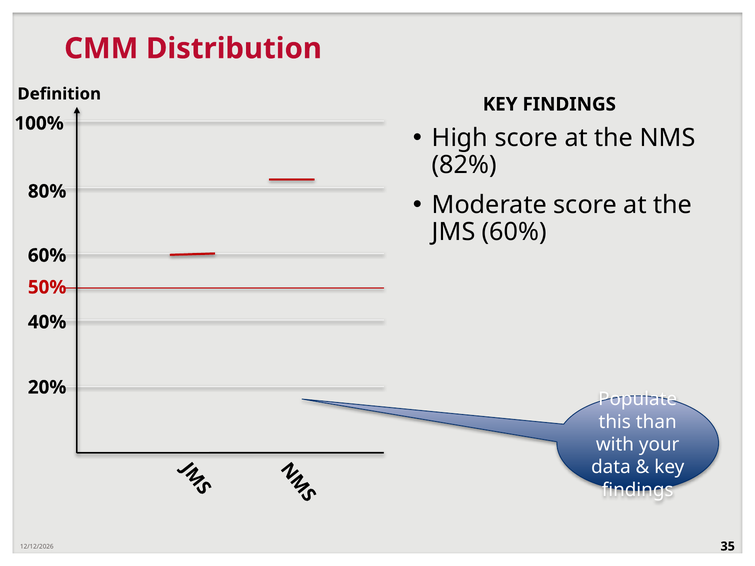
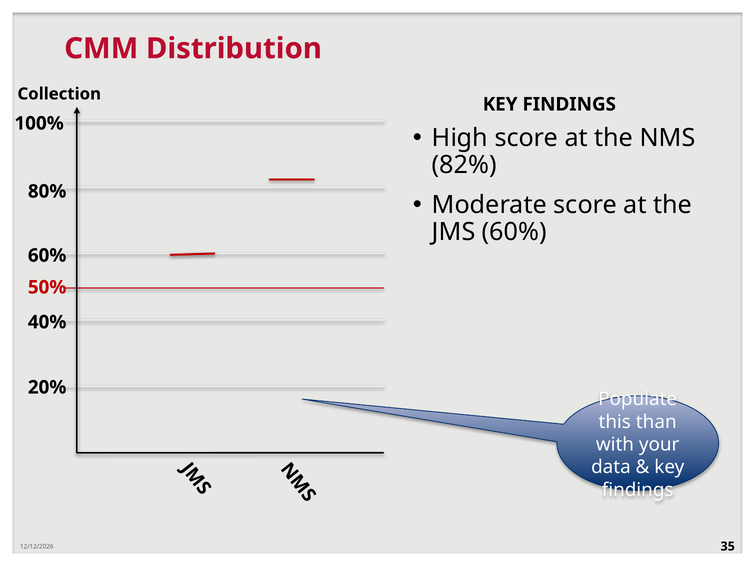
Definition: Definition -> Collection
